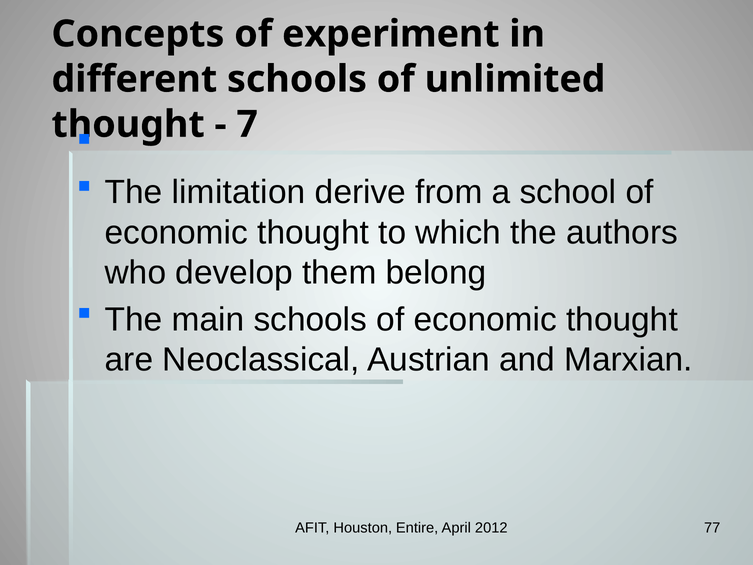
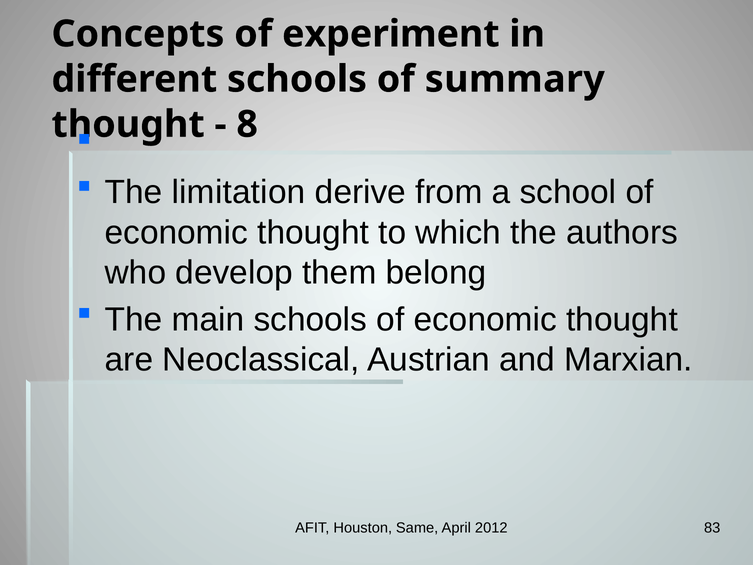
unlimited: unlimited -> summary
7: 7 -> 8
Entire: Entire -> Same
77: 77 -> 83
